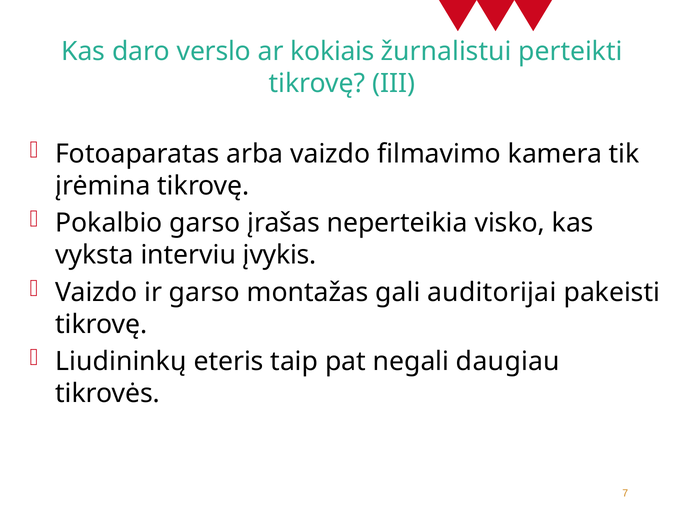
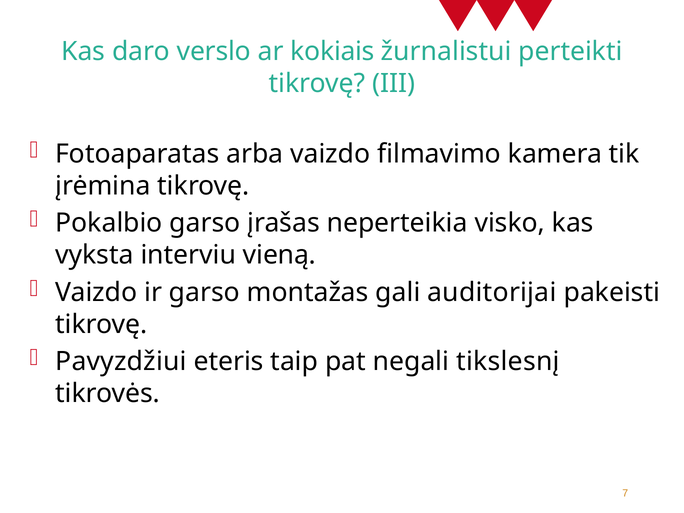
įvykis: įvykis -> vieną
Liudininkų: Liudininkų -> Pavyzdžiui
daugiau: daugiau -> tikslesnį
